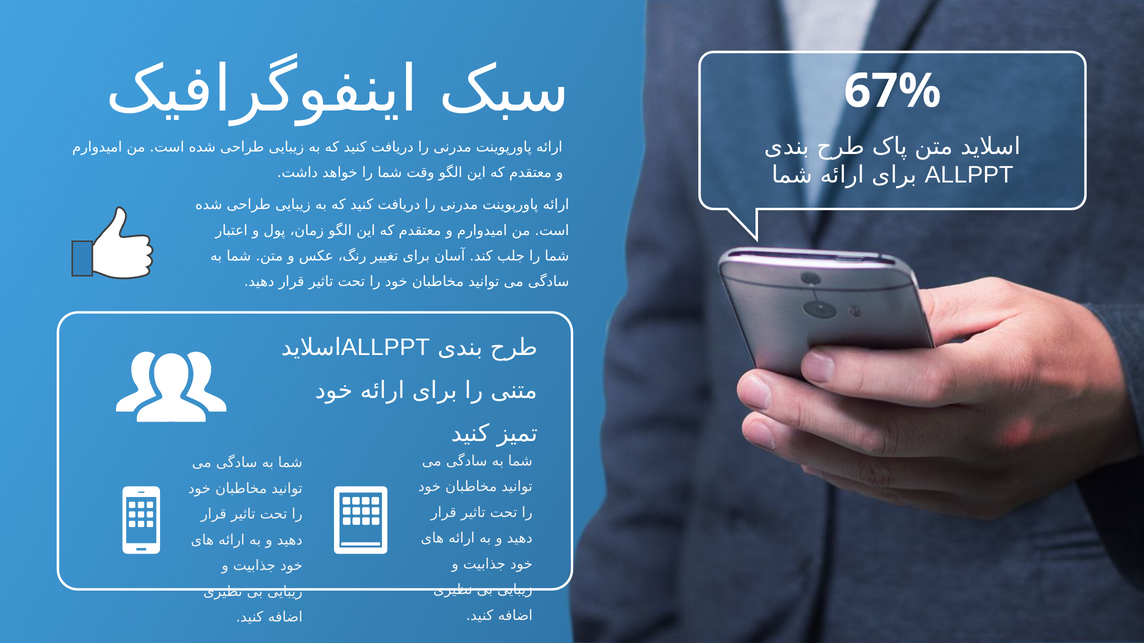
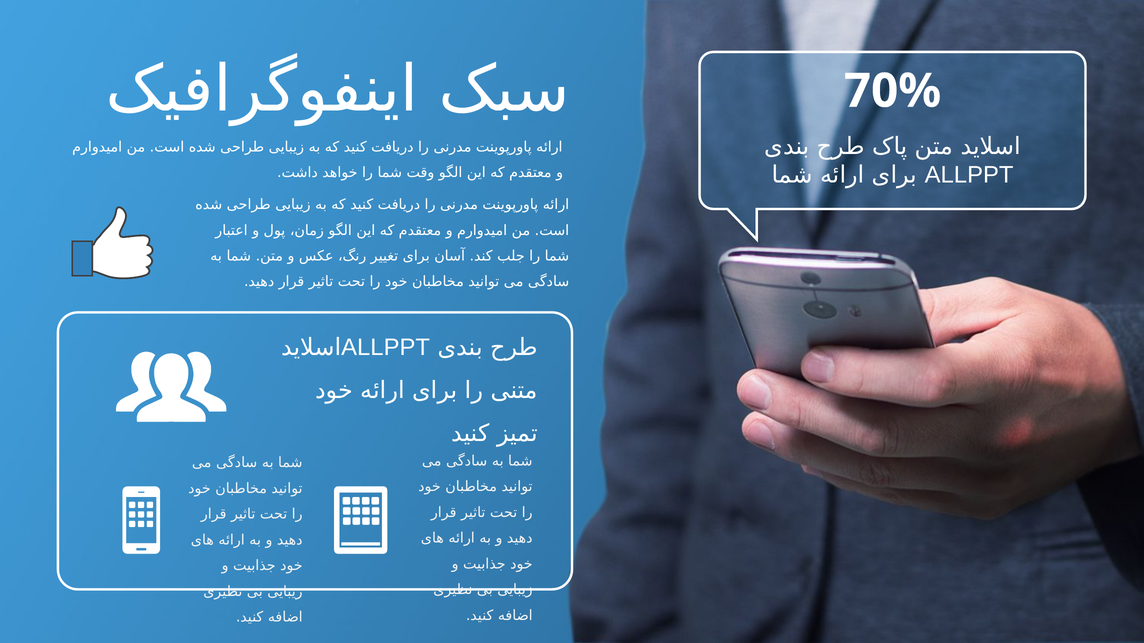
67%: 67% -> 70%
